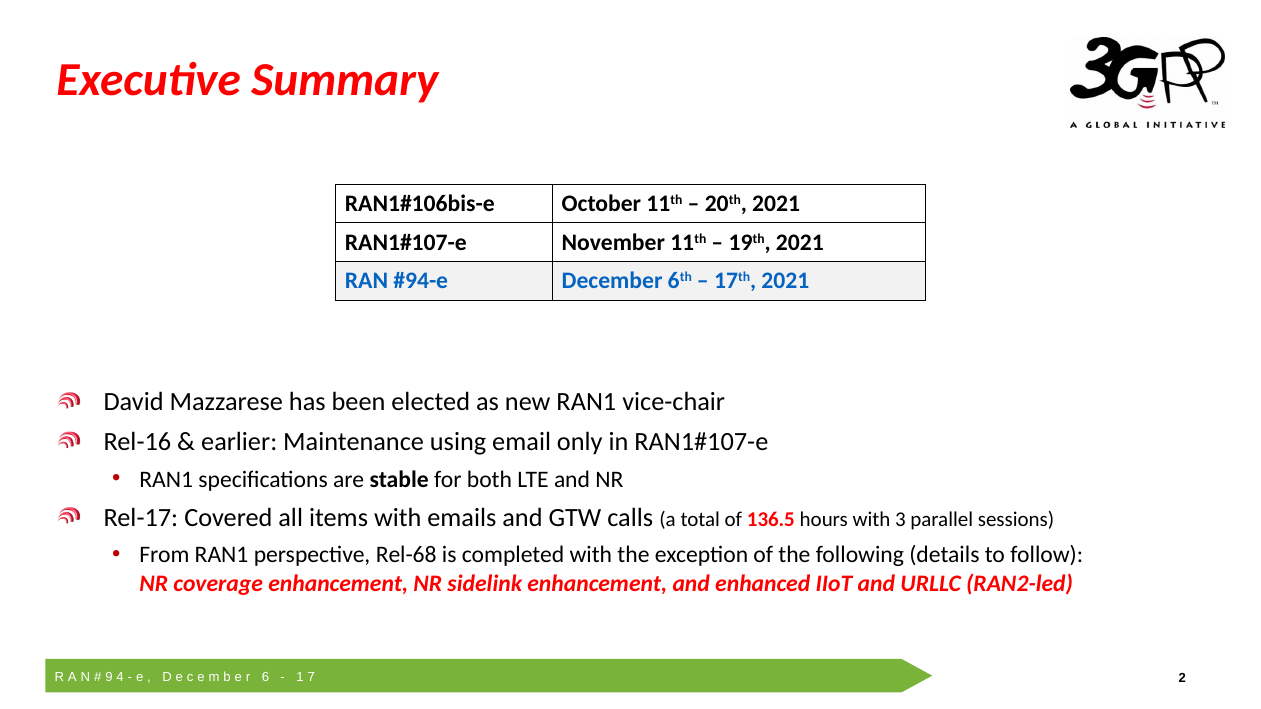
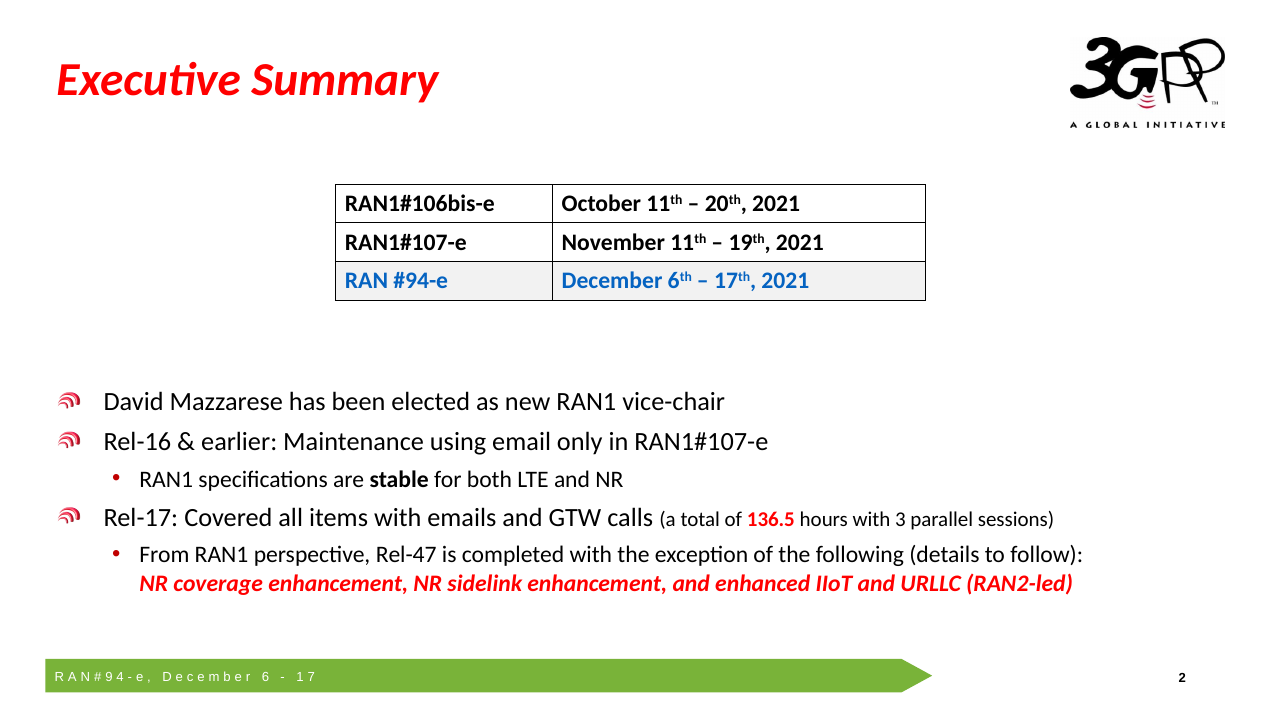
Rel-68: Rel-68 -> Rel-47
